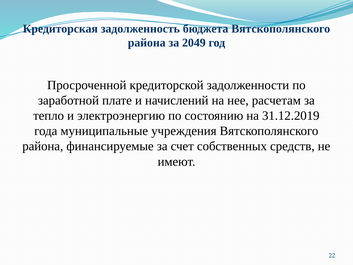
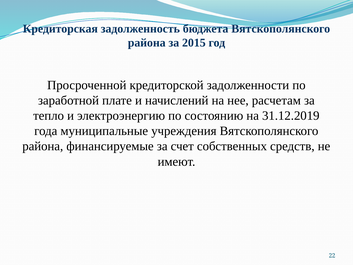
2049: 2049 -> 2015
